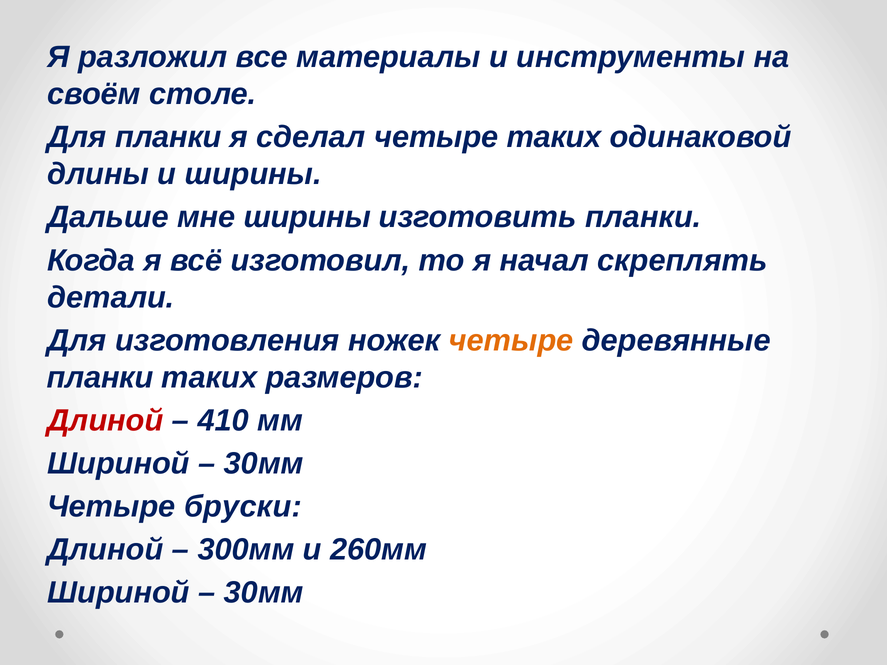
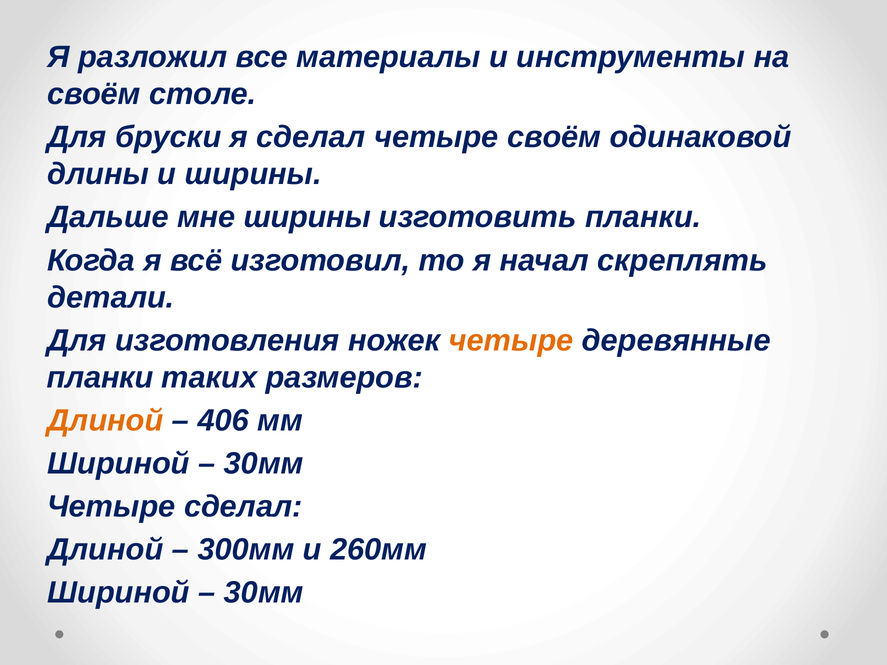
Для планки: планки -> бруски
четыре таких: таких -> своём
Длиной at (105, 421) colour: red -> orange
410: 410 -> 406
Четыре бруски: бруски -> сделал
